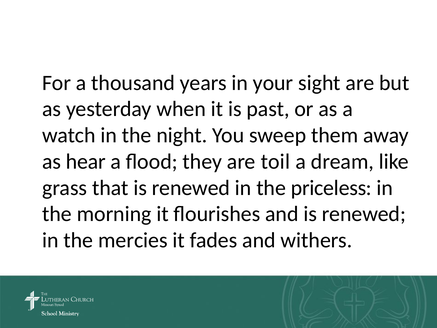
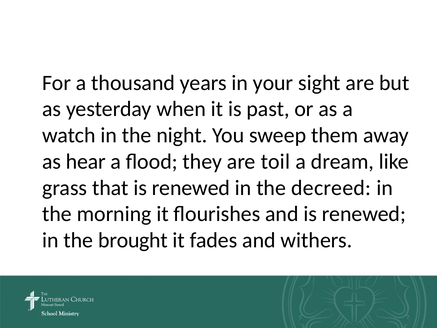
priceless: priceless -> decreed
mercies: mercies -> brought
